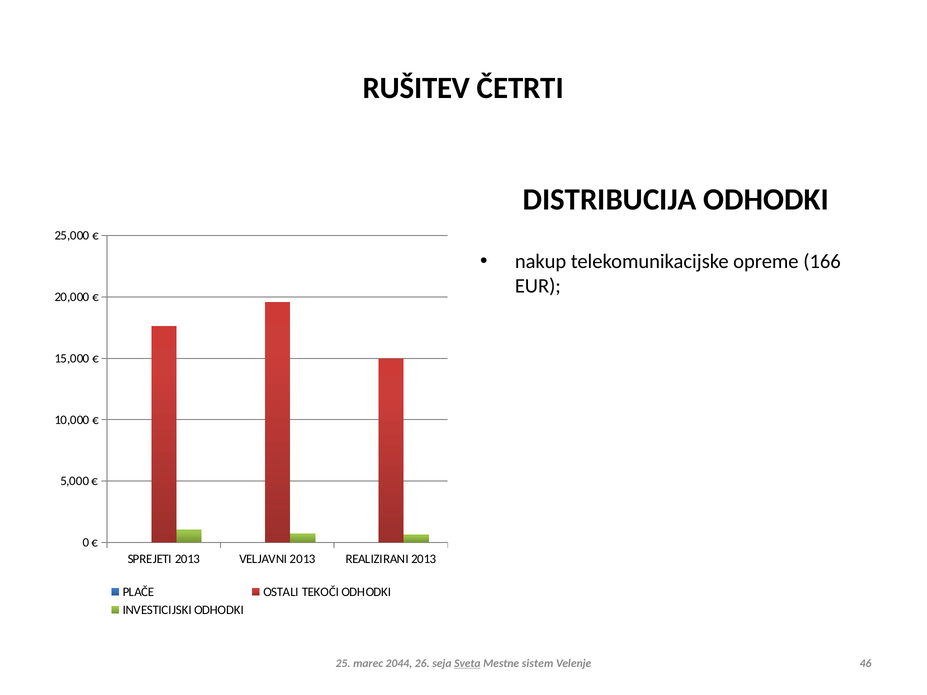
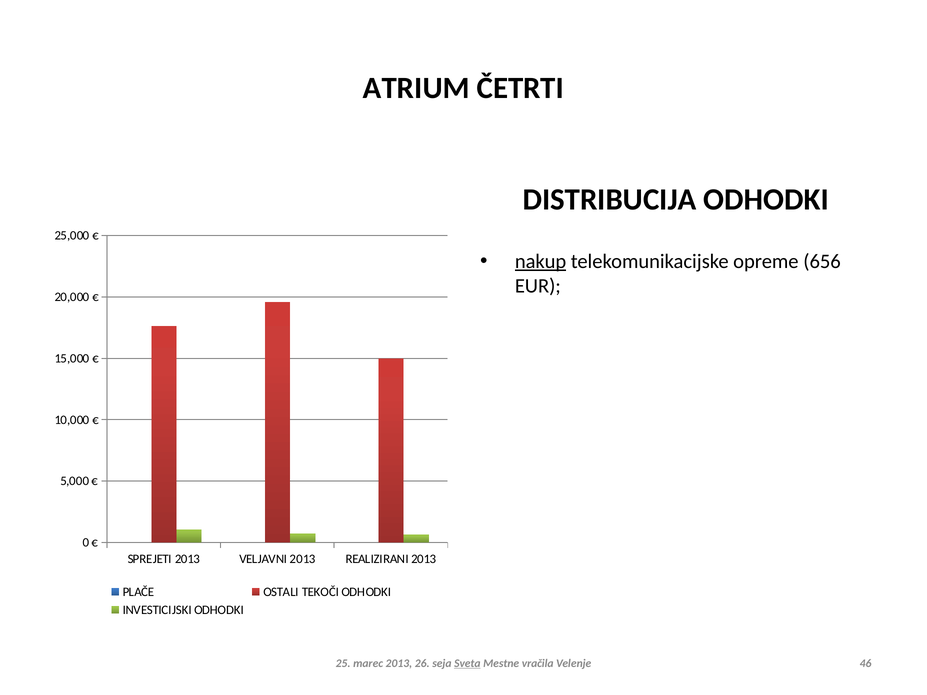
RUŠITEV: RUŠITEV -> ATRIUM
nakup underline: none -> present
166: 166 -> 656
marec 2044: 2044 -> 2013
sistem: sistem -> vračila
